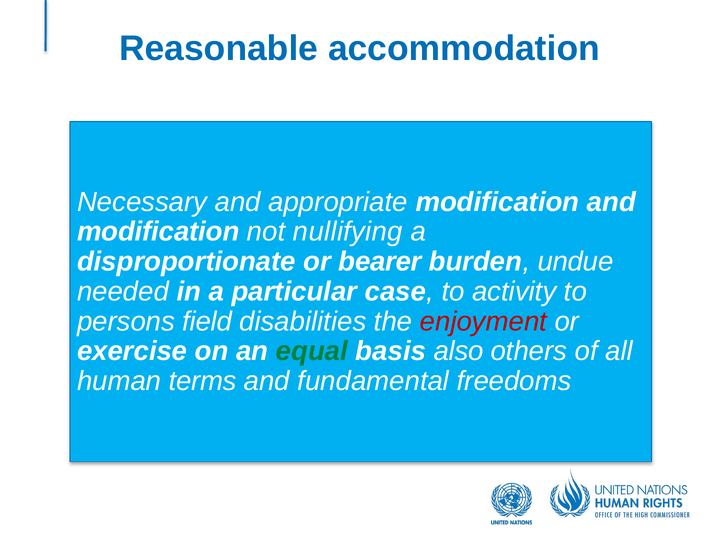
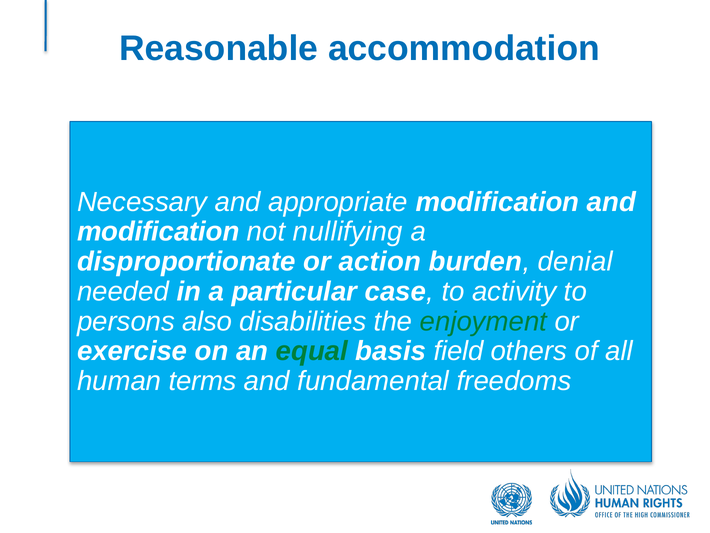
bearer: bearer -> action
undue: undue -> denial
field: field -> also
enjoyment colour: red -> green
also: also -> field
